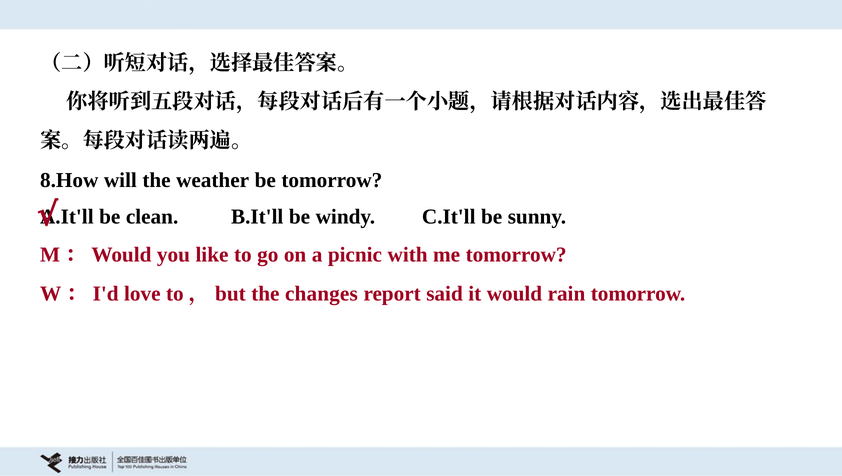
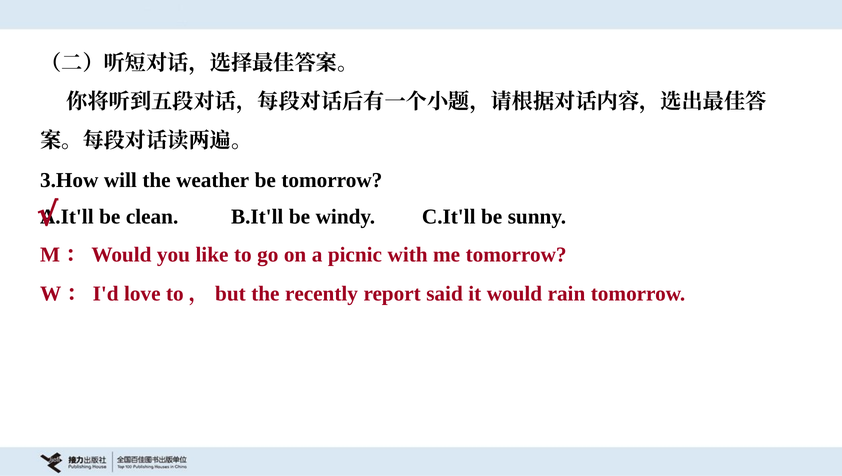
8.How: 8.How -> 3.How
changes: changes -> recently
